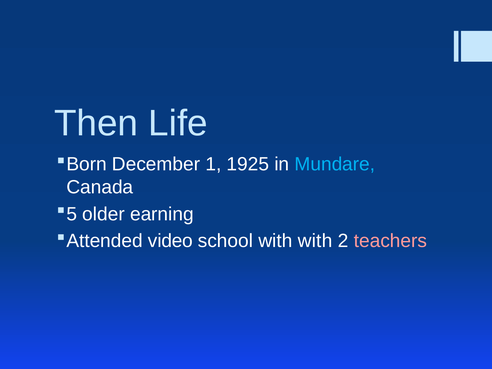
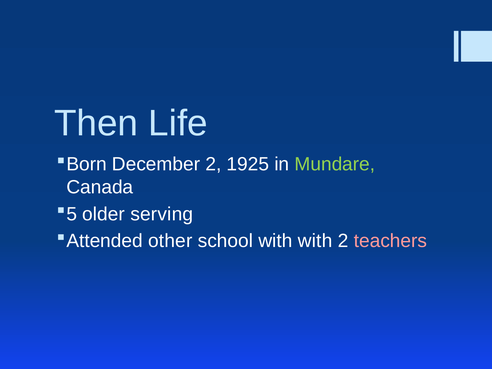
December 1: 1 -> 2
Mundare colour: light blue -> light green
earning: earning -> serving
video: video -> other
